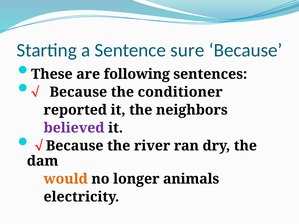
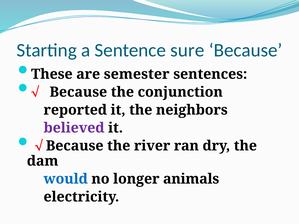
following: following -> semester
conditioner: conditioner -> conjunction
would colour: orange -> blue
